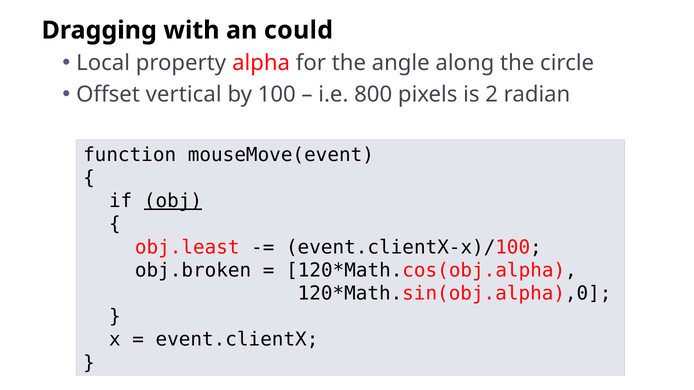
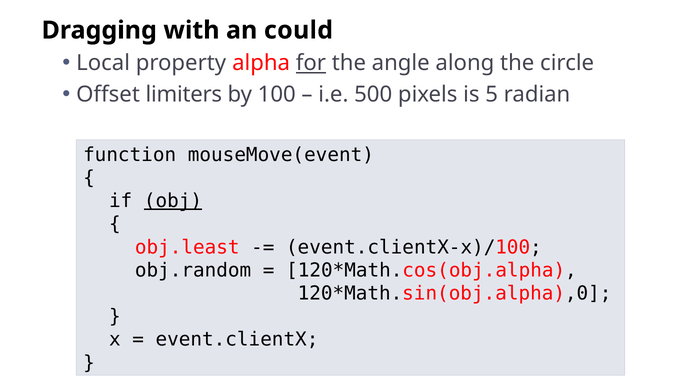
for underline: none -> present
vertical: vertical -> limiters
800: 800 -> 500
2: 2 -> 5
obj.broken: obj.broken -> obj.random
